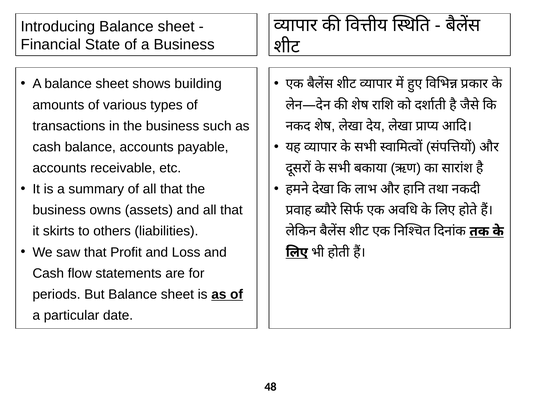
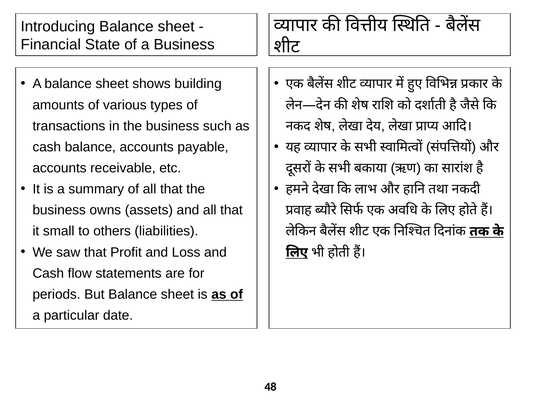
skirts: skirts -> small
